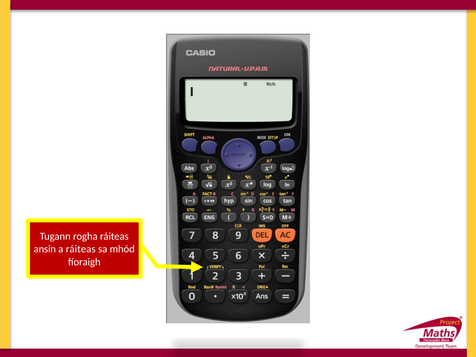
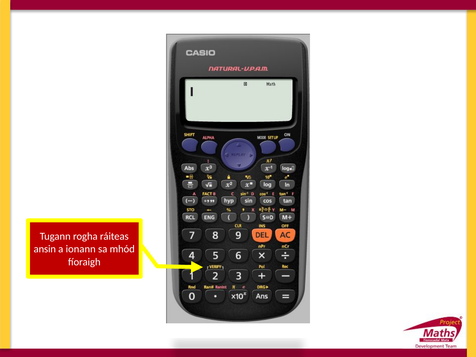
a ráiteas: ráiteas -> ionann
